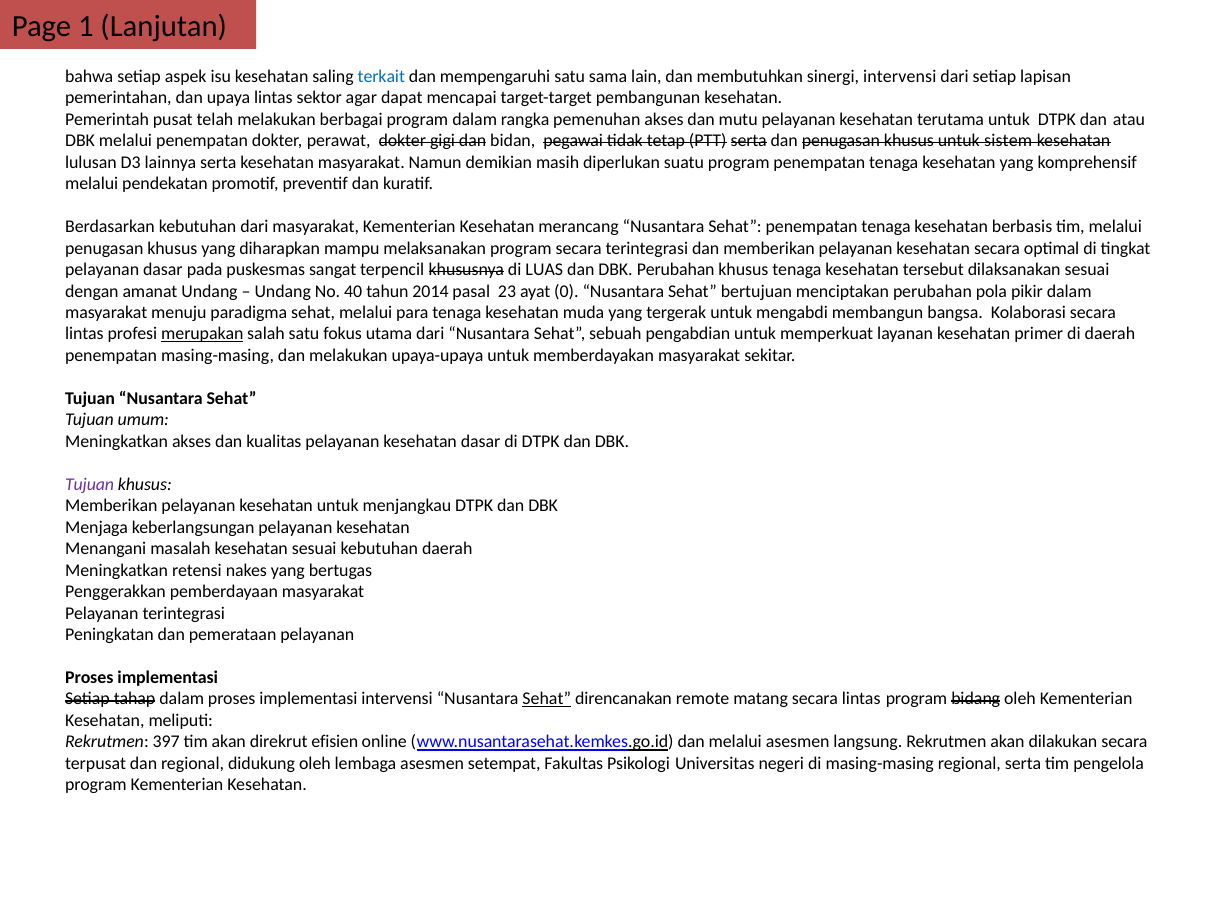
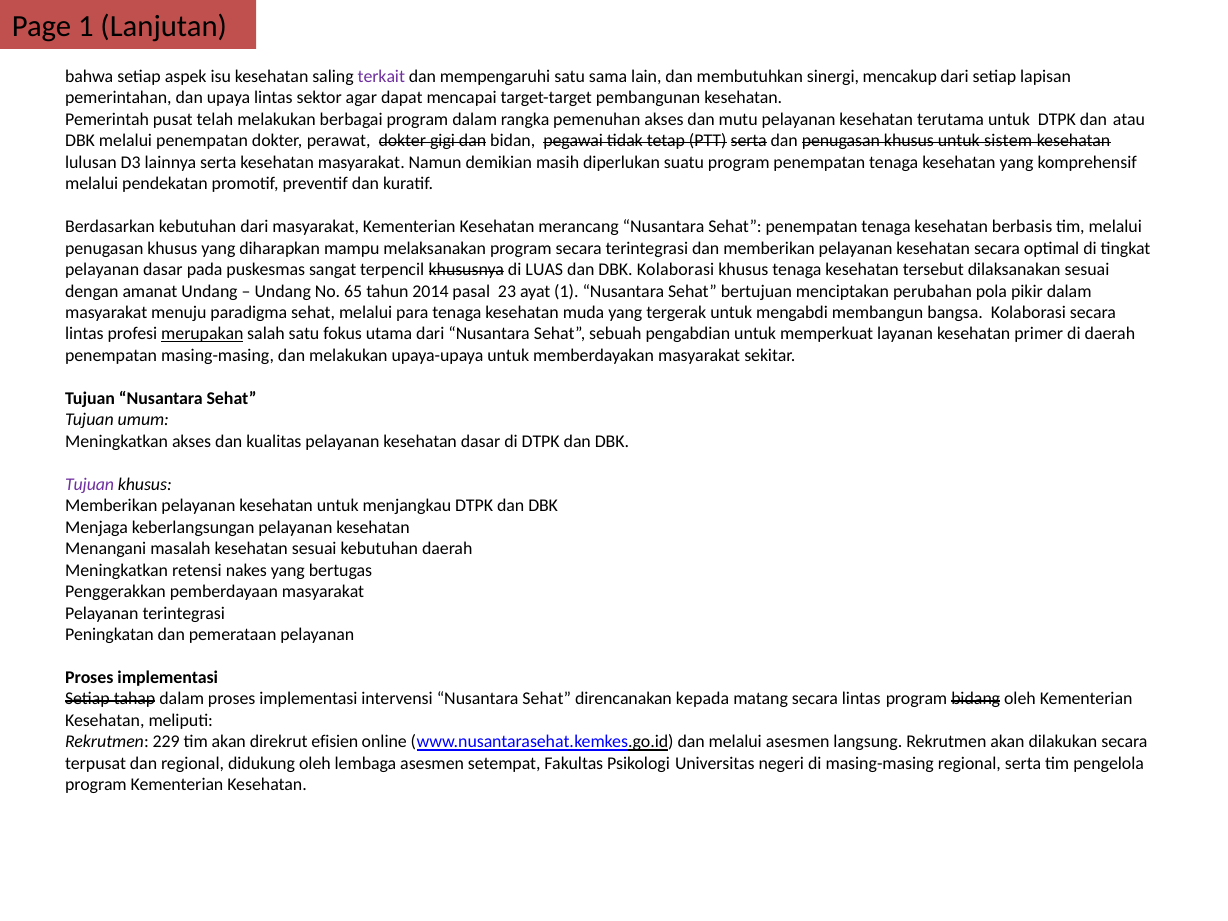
terkait colour: blue -> purple
sinergi intervensi: intervensi -> mencakup
DBK Perubahan: Perubahan -> Kolaborasi
40: 40 -> 65
ayat 0: 0 -> 1
Sehat at (547, 699) underline: present -> none
remote: remote -> kepada
397: 397 -> 229
